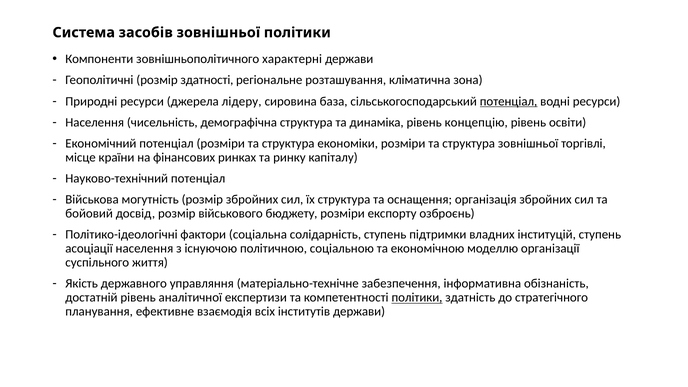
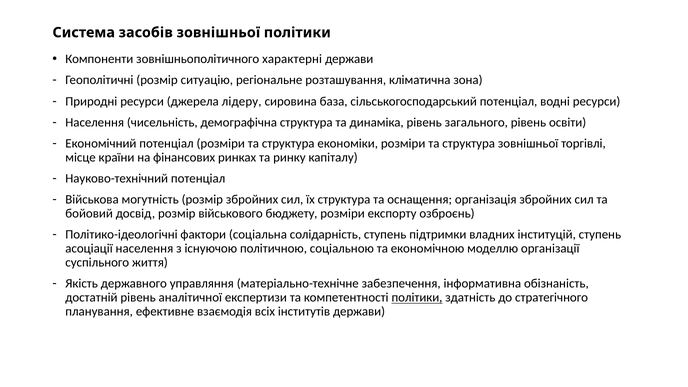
здатності: здатності -> ситуацію
потенціал at (509, 101) underline: present -> none
концепцію: концепцію -> загального
